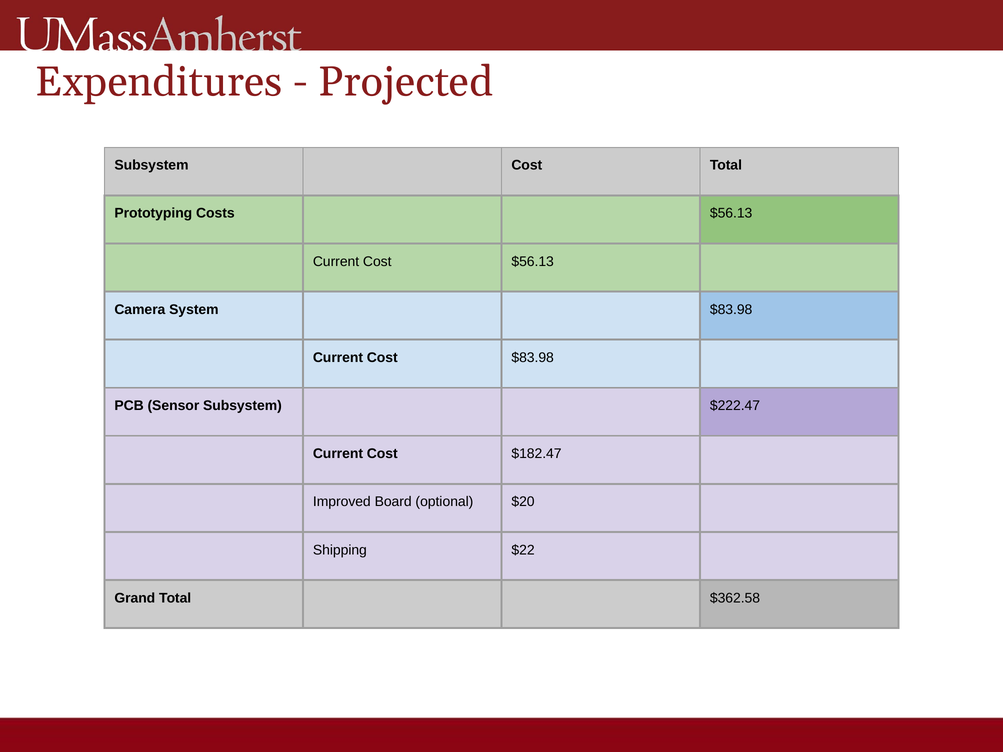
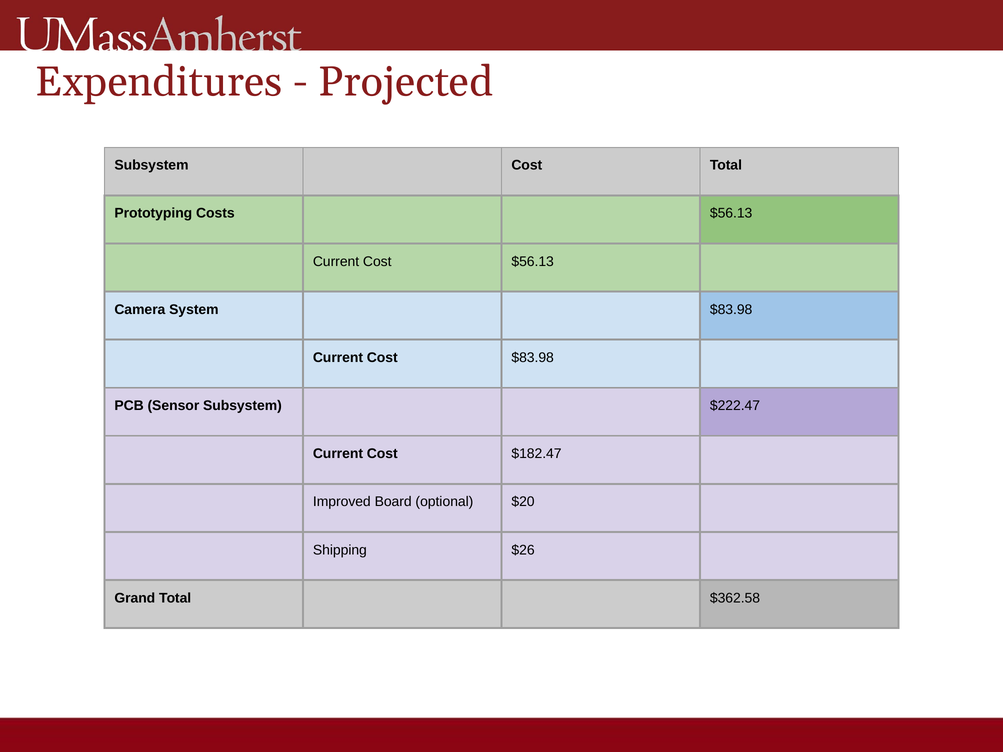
$22: $22 -> $26
